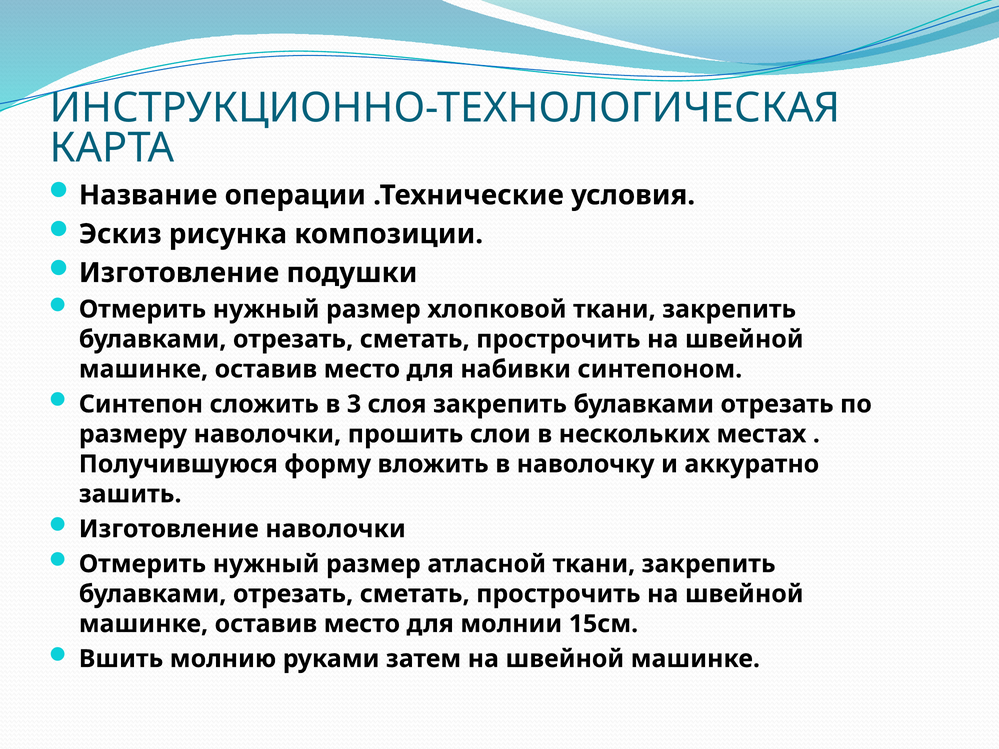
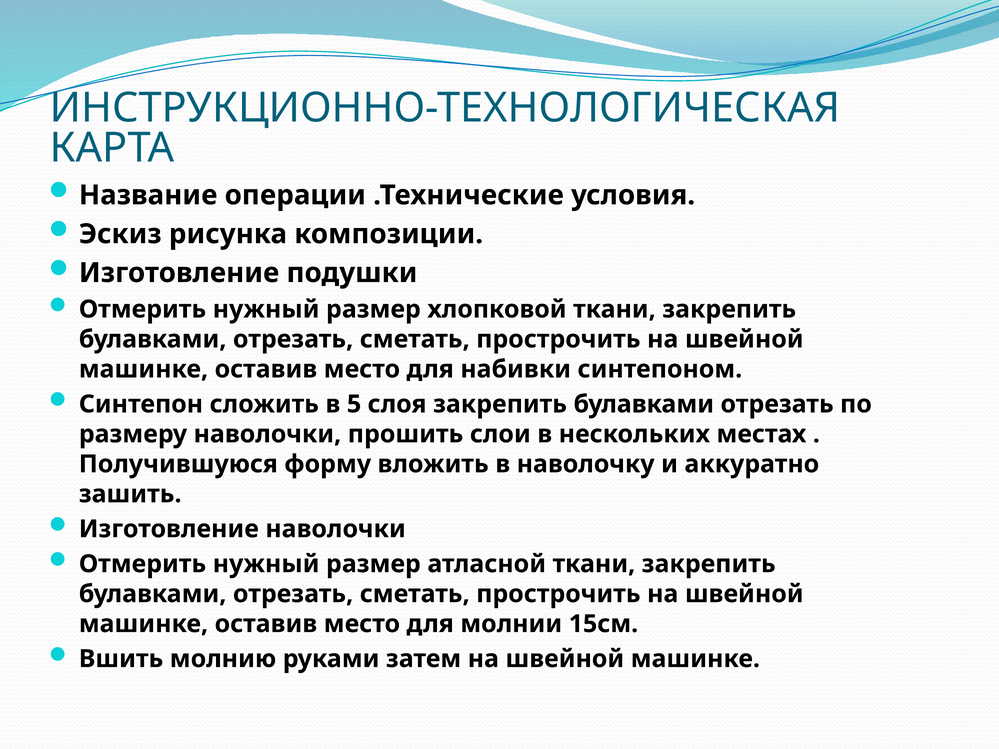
3: 3 -> 5
